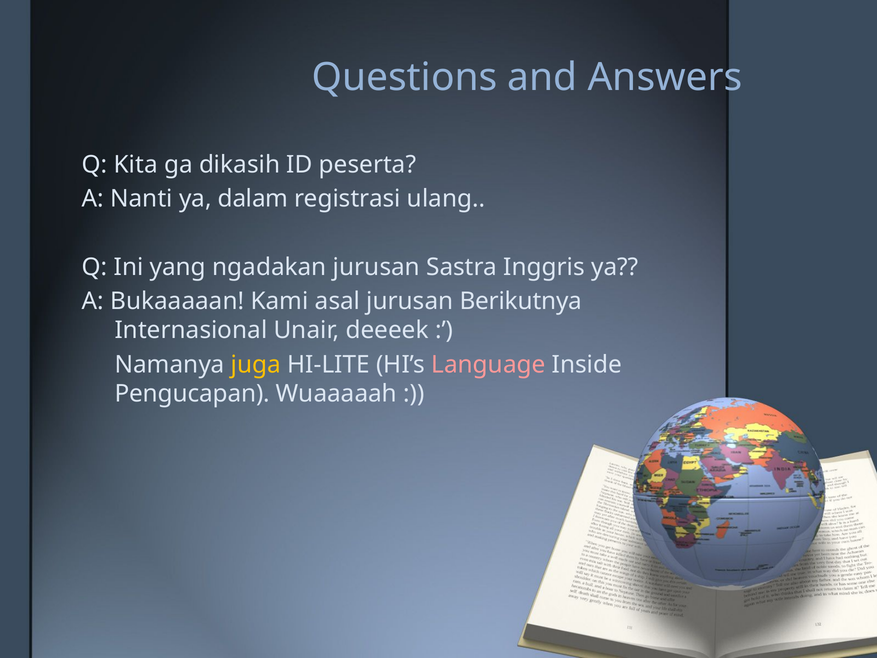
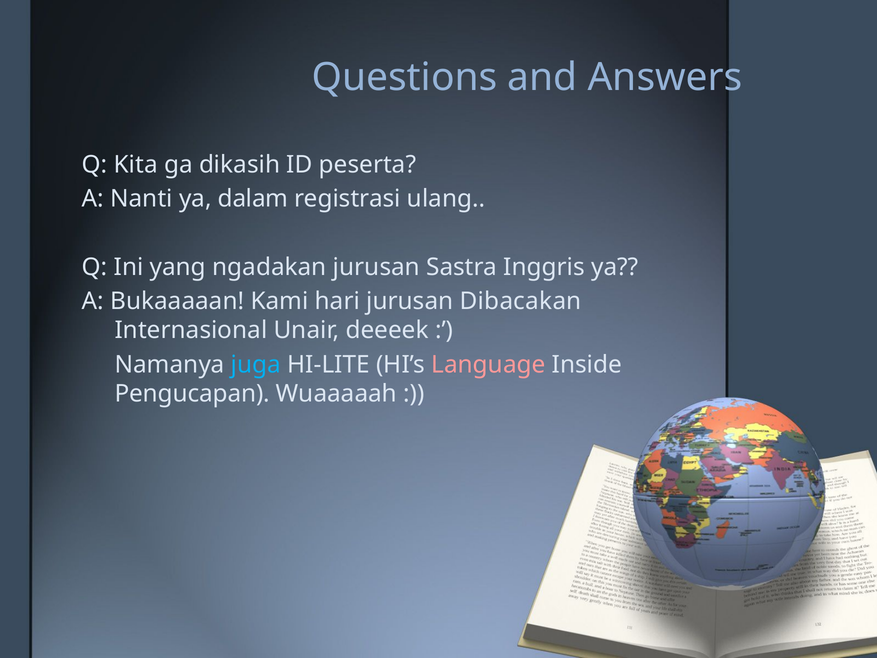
asal: asal -> hari
Berikutnya: Berikutnya -> Dibacakan
juga colour: yellow -> light blue
